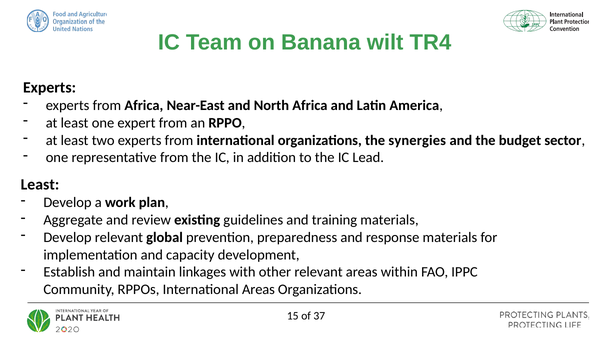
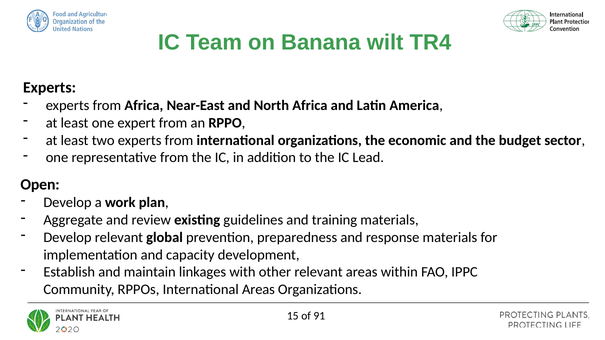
synergies: synergies -> economic
Least at (40, 185): Least -> Open
37: 37 -> 91
